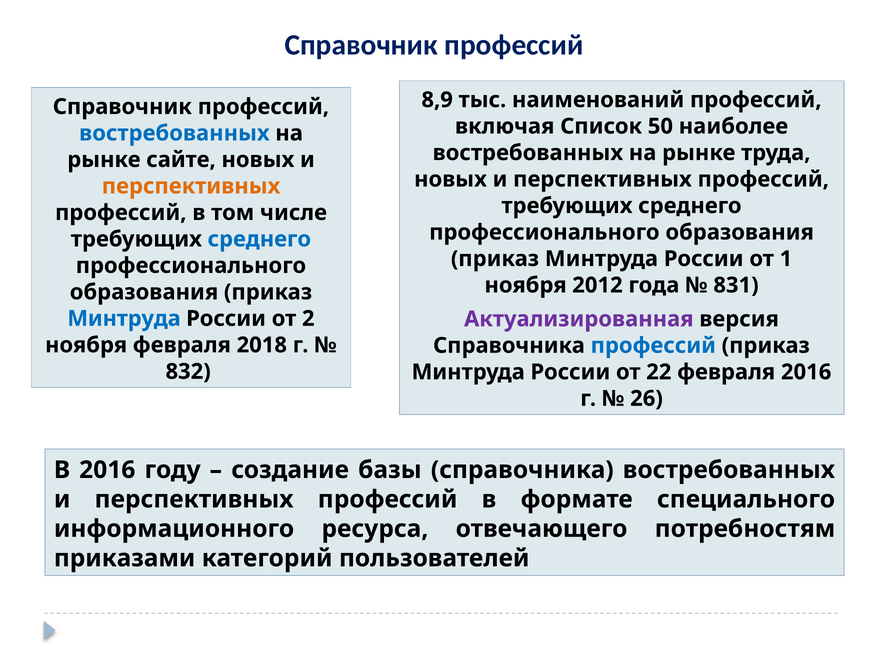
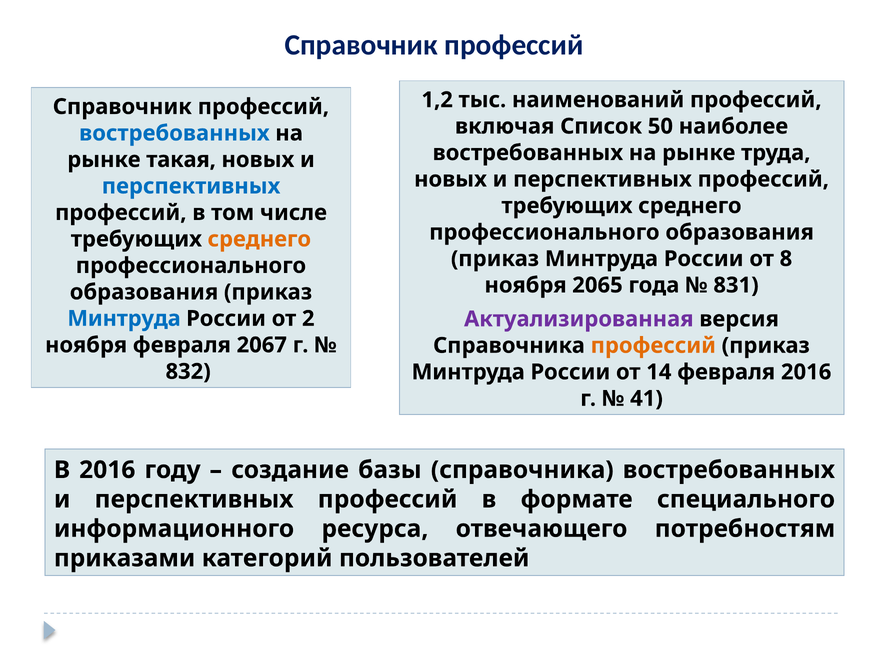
8,9: 8,9 -> 1,2
сайте: сайте -> такая
перспективных at (191, 186) colour: orange -> blue
среднего at (259, 239) colour: blue -> orange
1: 1 -> 8
2012: 2012 -> 2065
2018: 2018 -> 2067
профессий at (653, 345) colour: blue -> orange
22: 22 -> 14
26: 26 -> 41
